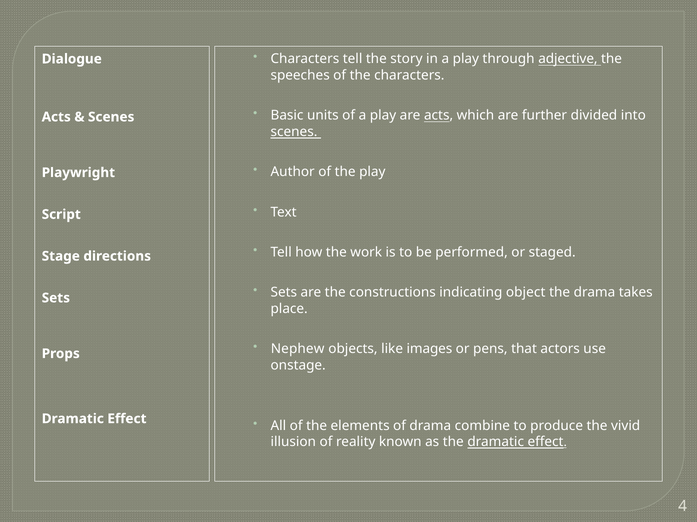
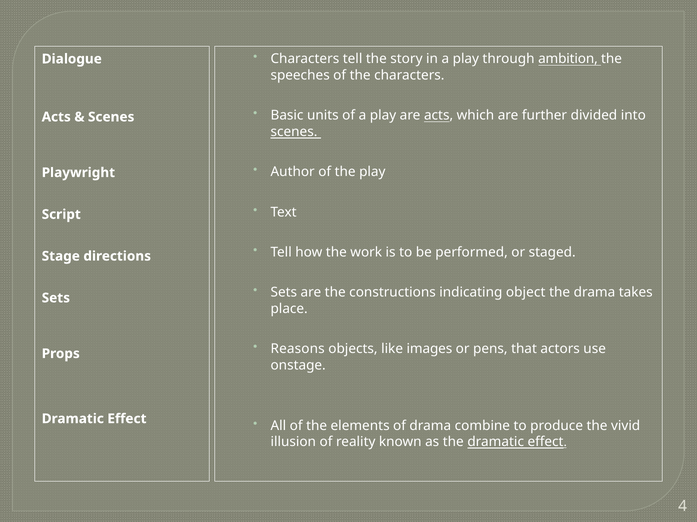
adjective: adjective -> ambition
Nephew: Nephew -> Reasons
